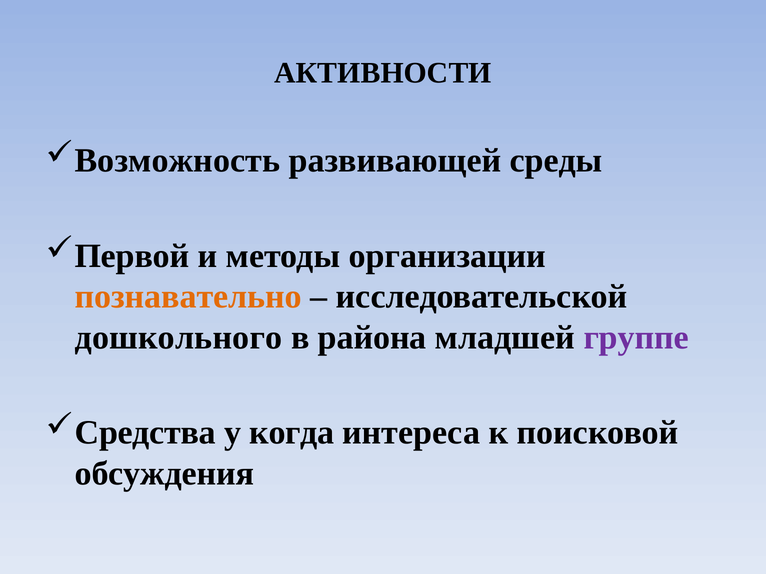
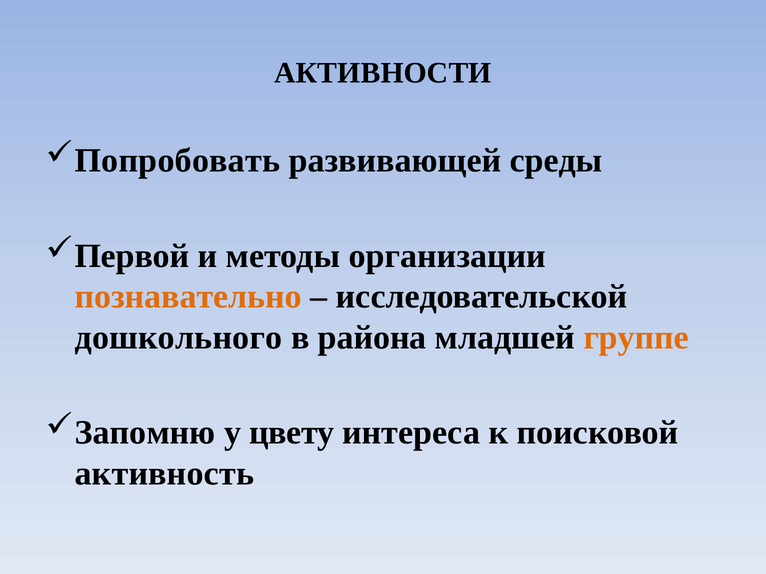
Возможность: Возможность -> Попробовать
группе colour: purple -> orange
Средства: Средства -> Запомню
когда: когда -> цвету
обсуждения: обсуждения -> активность
